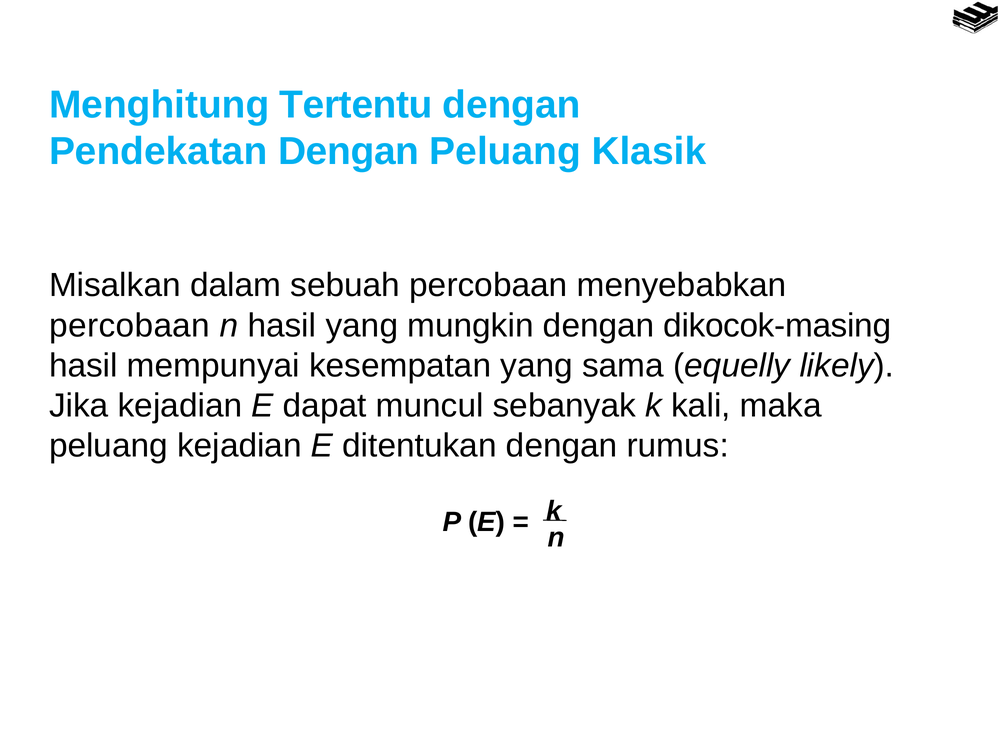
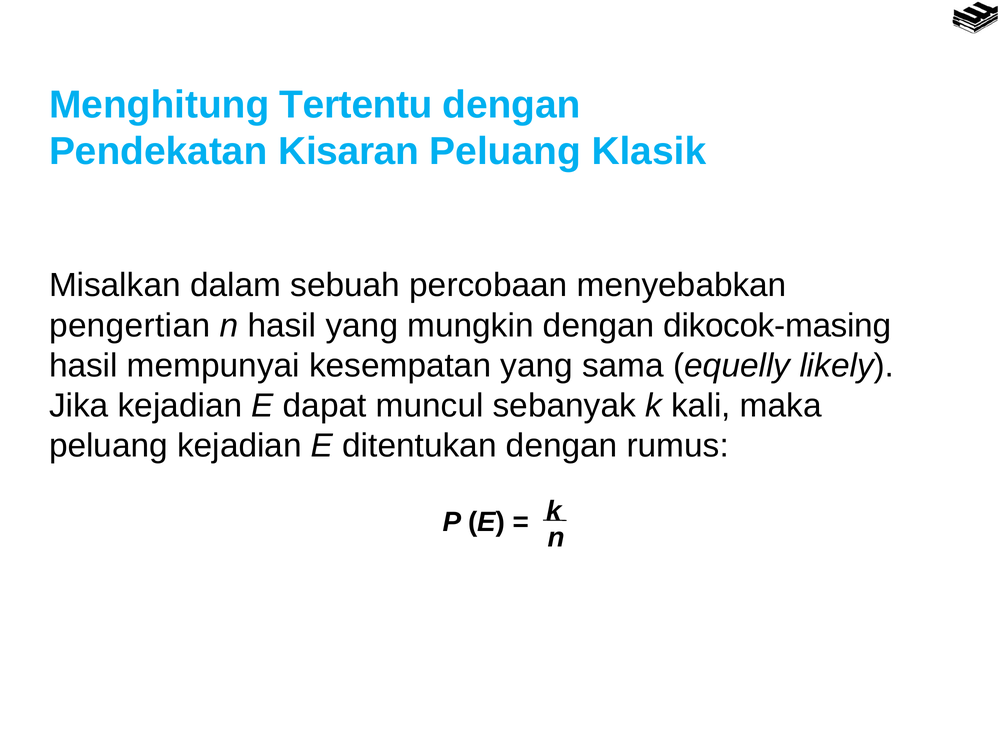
Pendekatan Dengan: Dengan -> Kisaran
percobaan at (130, 326): percobaan -> pengertian
